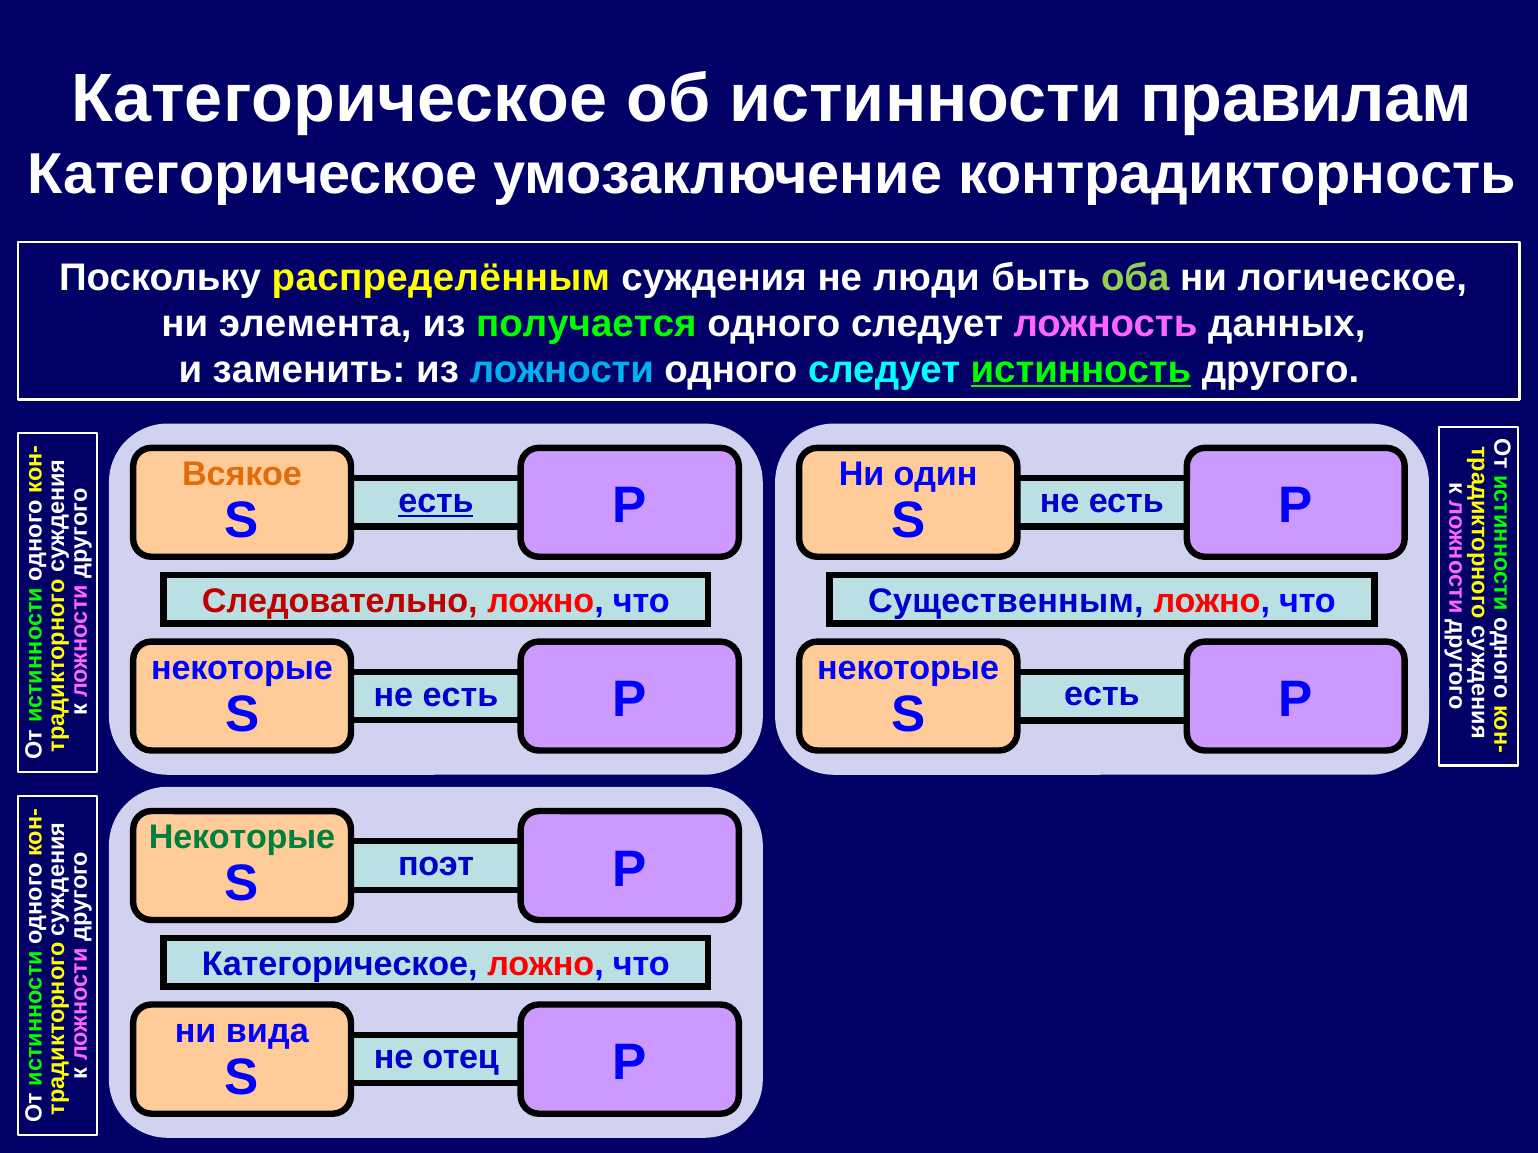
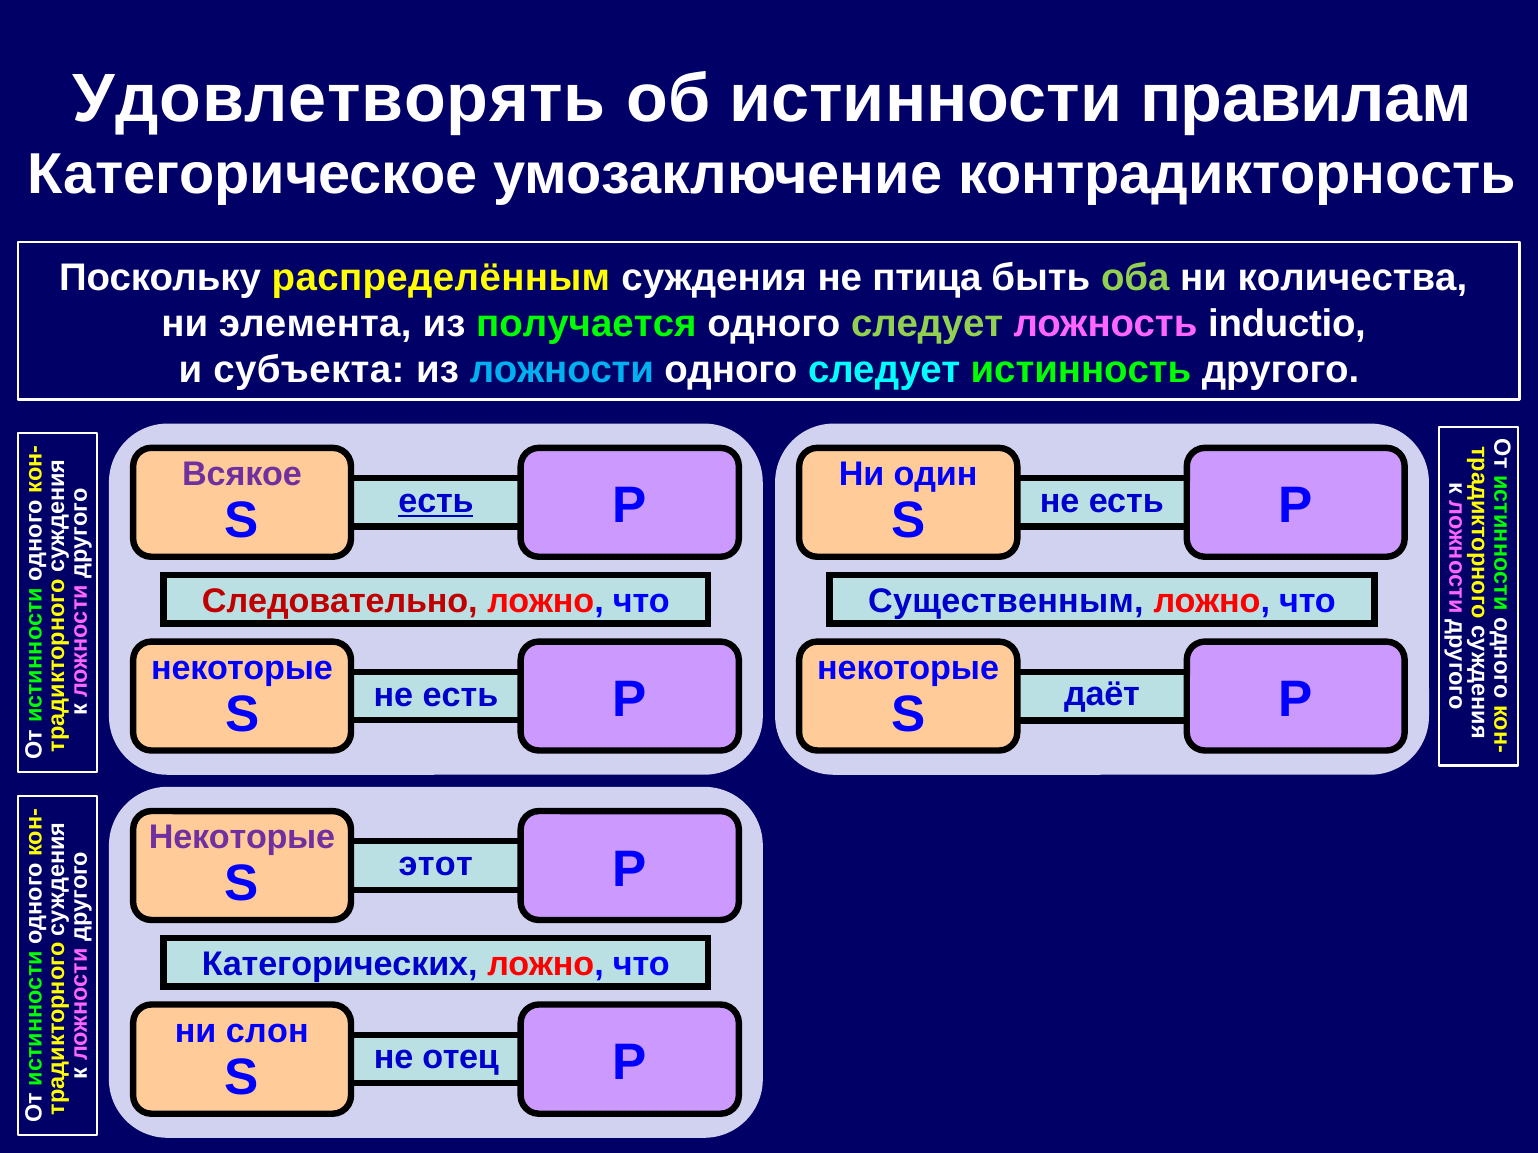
Категорическое at (340, 99): Категорическое -> Удовлетворять
люди: люди -> птица
логическое: логическое -> количества
следует at (927, 324) colour: white -> light green
данных: данных -> inductio
заменить: заменить -> субъекта
истинность underline: present -> none
Всякое colour: orange -> purple
есть at (1102, 695): есть -> даёт
Некоторые at (242, 838) colour: green -> purple
поэт: поэт -> этот
Категорическое at (340, 964): Категорическое -> Категорических
вида: вида -> слон
